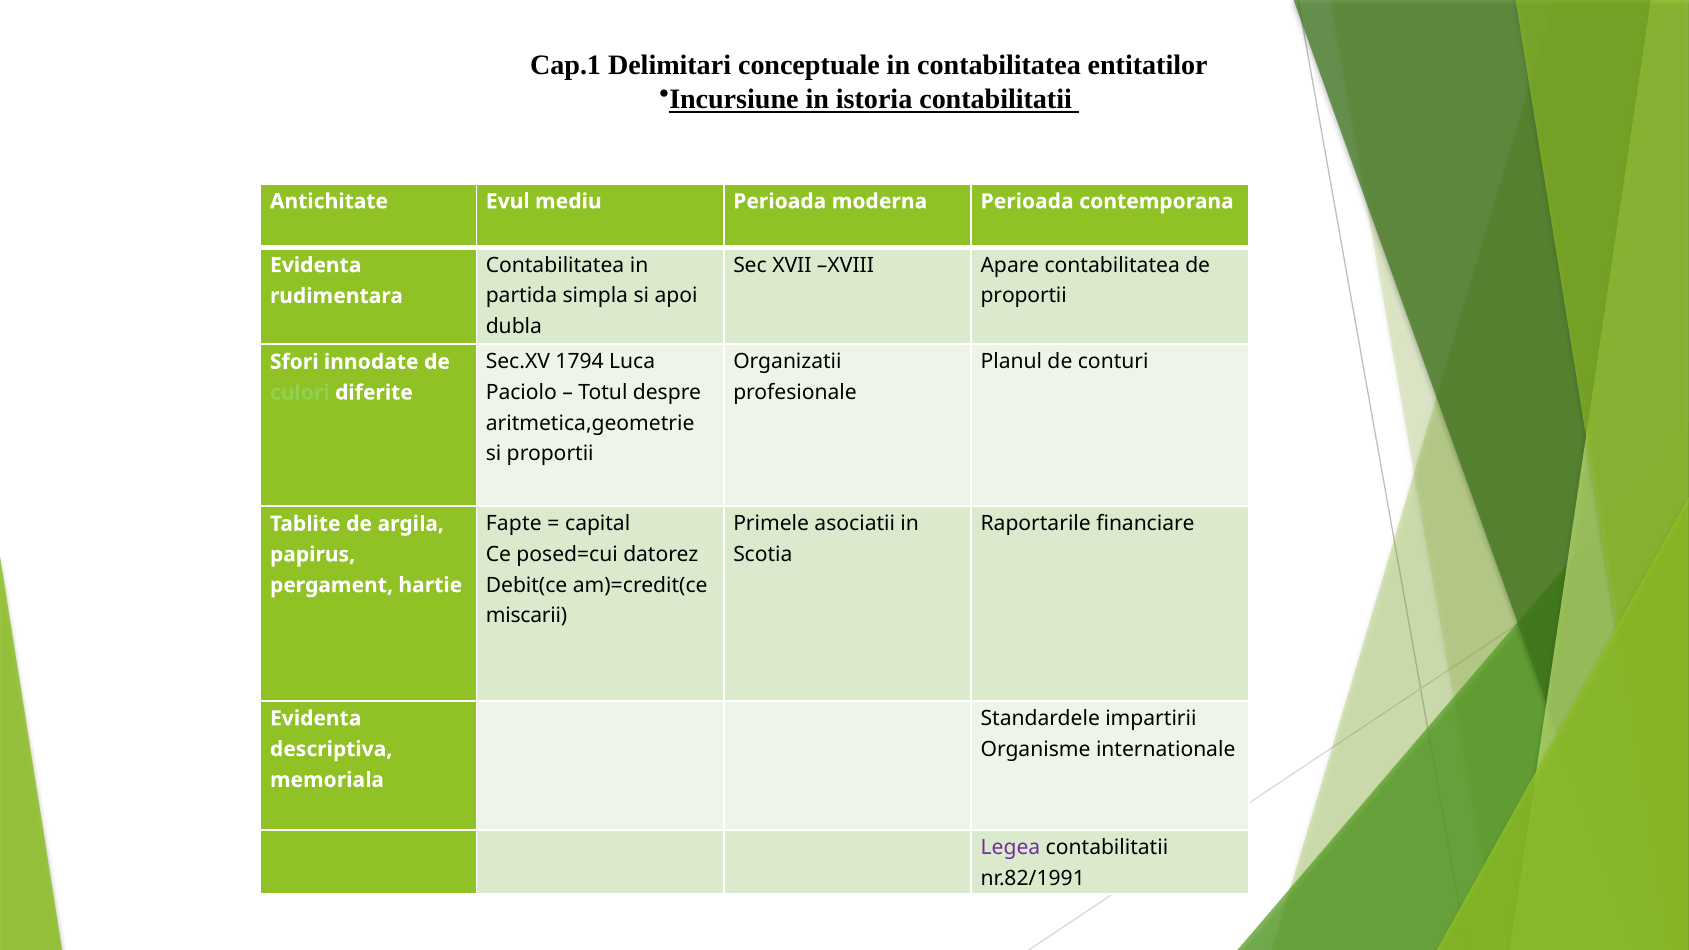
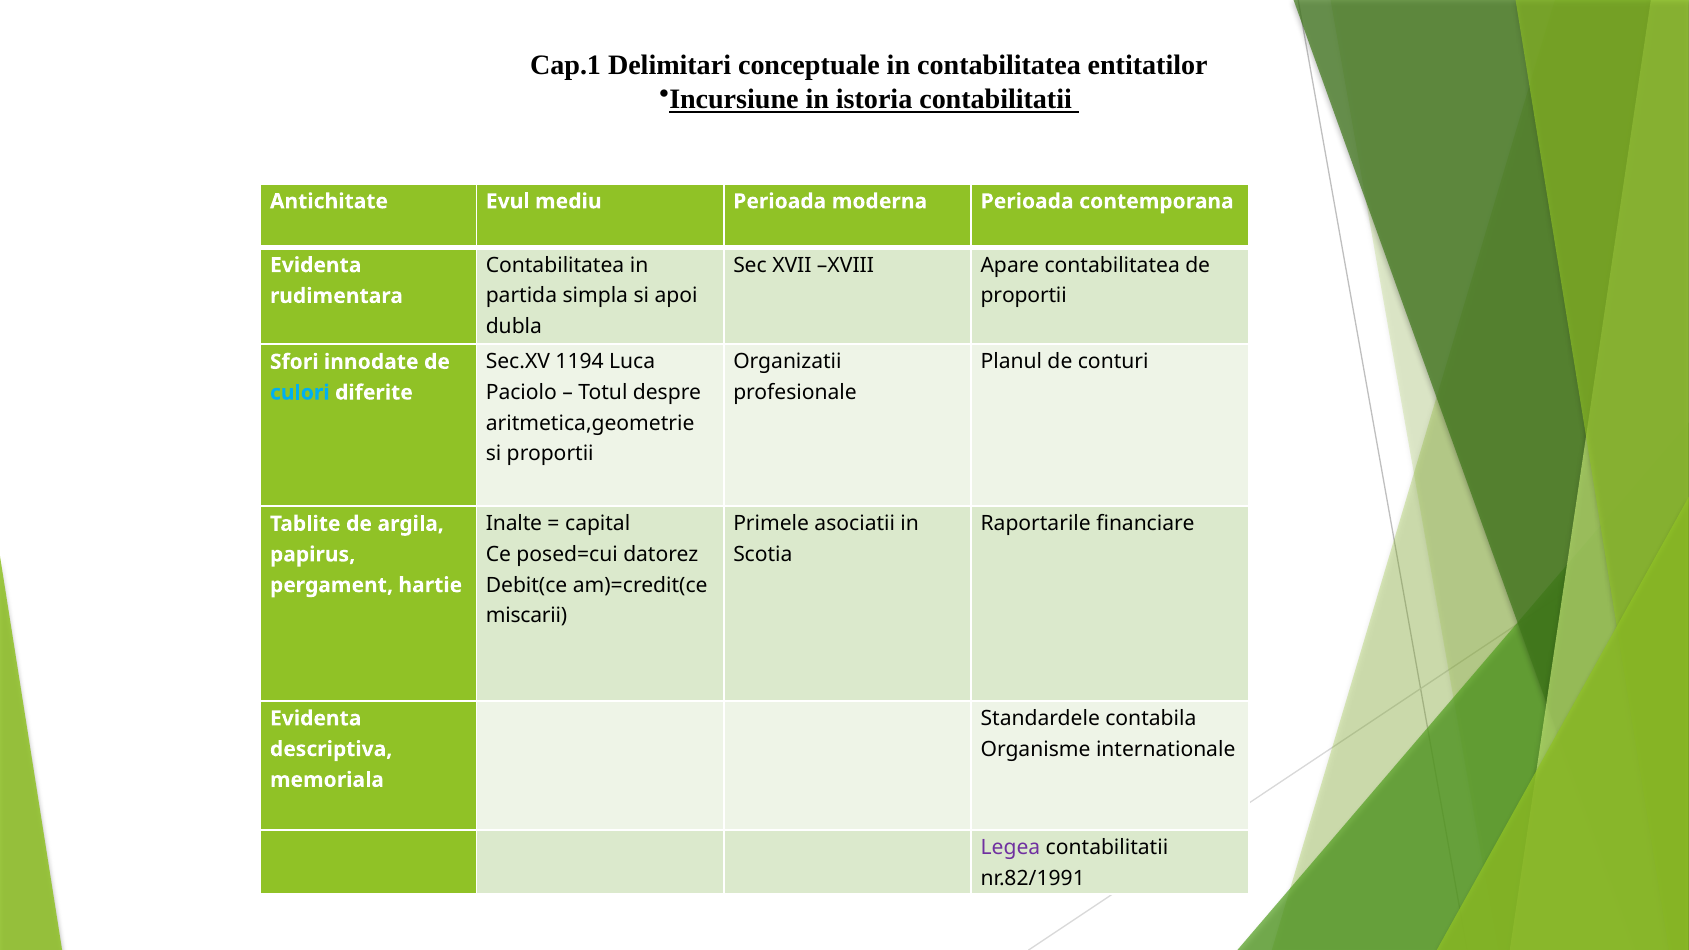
1794: 1794 -> 1194
culori colour: light green -> light blue
Fapte: Fapte -> Inalte
impartirii: impartirii -> contabila
